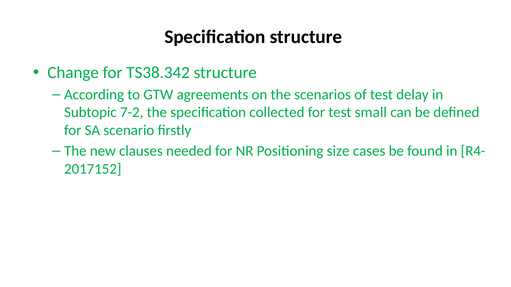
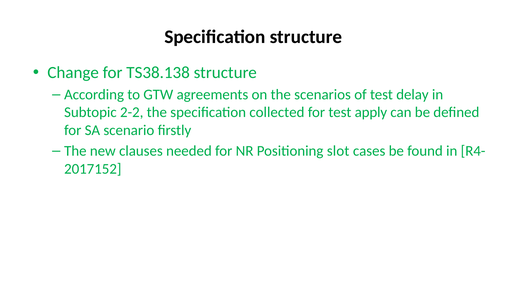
TS38.342: TS38.342 -> TS38.138
7-2: 7-2 -> 2-2
small: small -> apply
size: size -> slot
